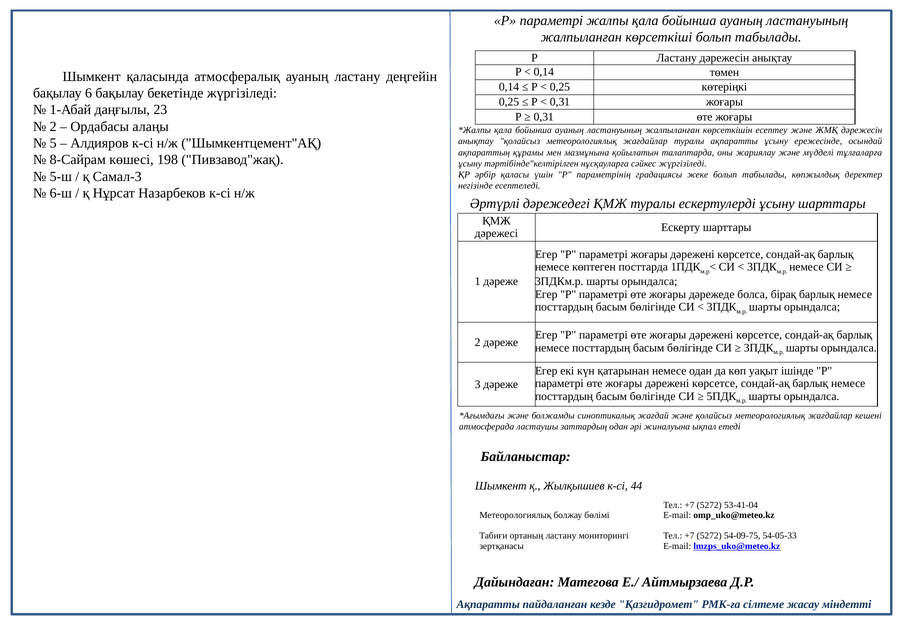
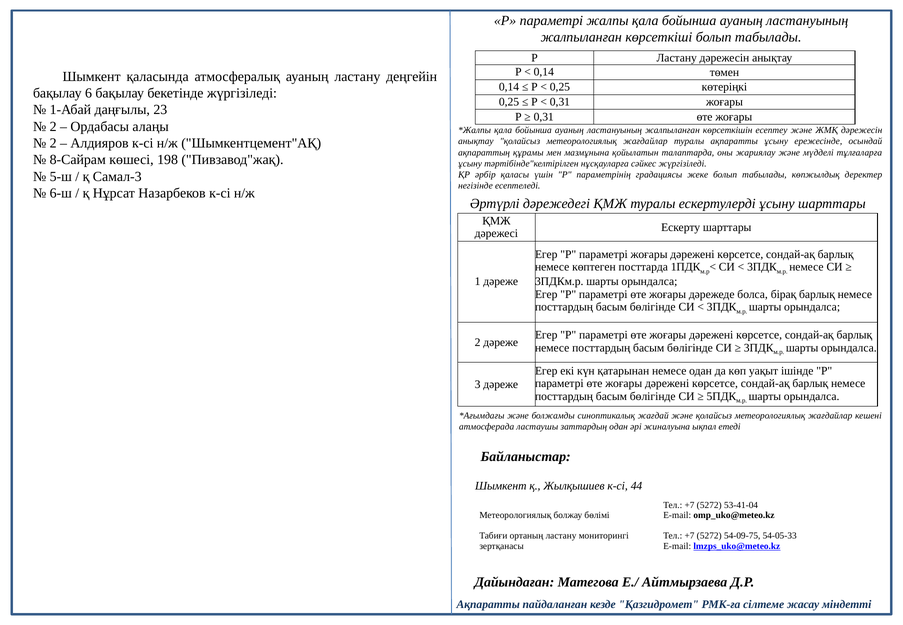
5 at (53, 143): 5 -> 2
